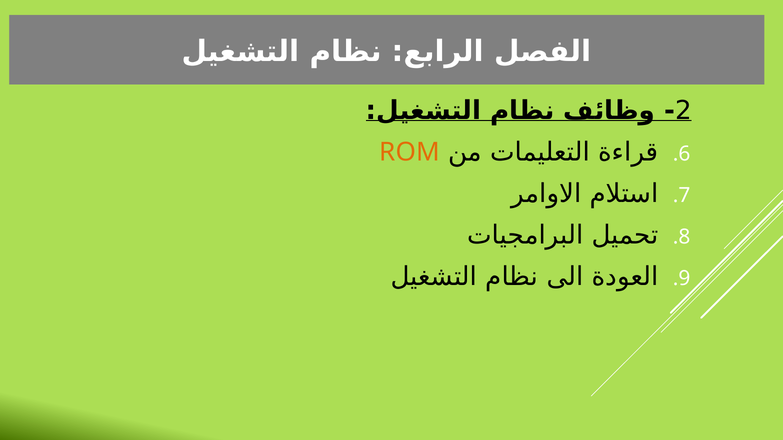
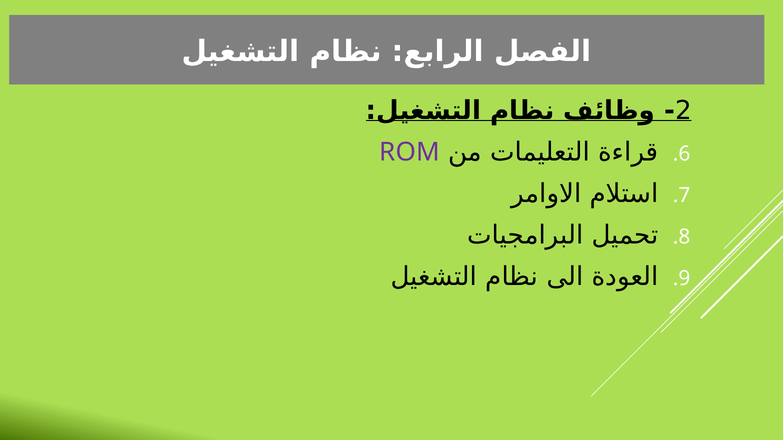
ROM colour: orange -> purple
